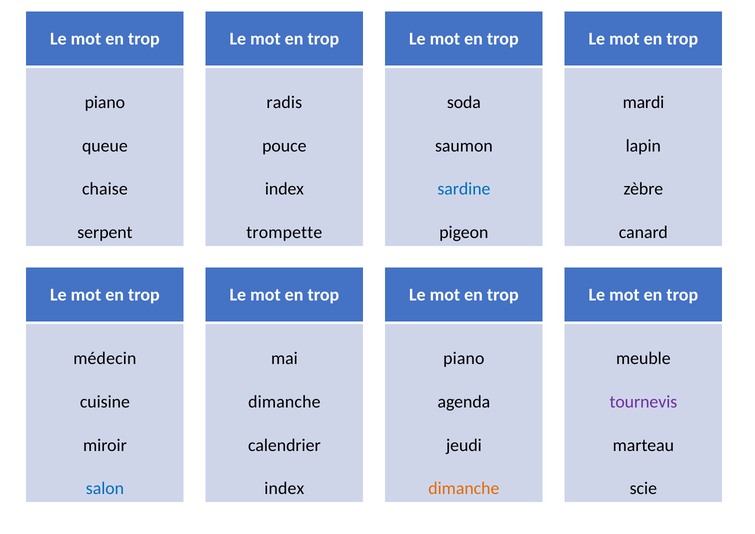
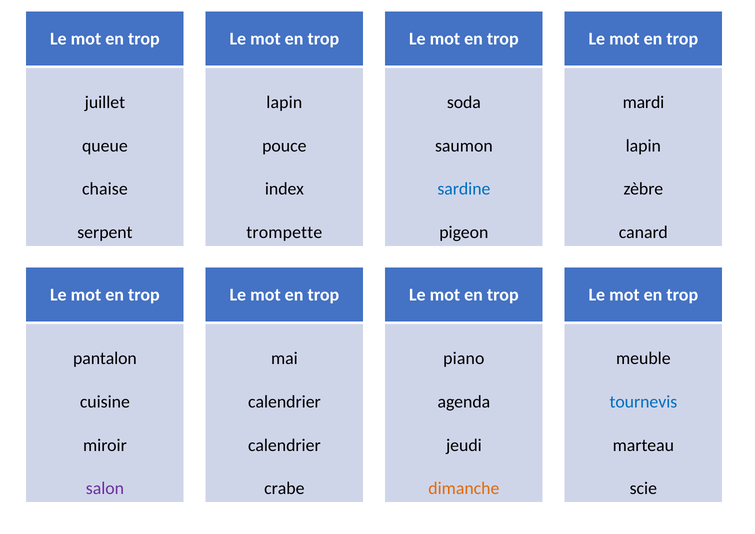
piano at (105, 103): piano -> juillet
radis at (284, 103): radis -> lapin
médecin: médecin -> pantalon
dimanche at (284, 402): dimanche -> calendrier
tournevis colour: purple -> blue
salon colour: blue -> purple
index at (284, 488): index -> crabe
